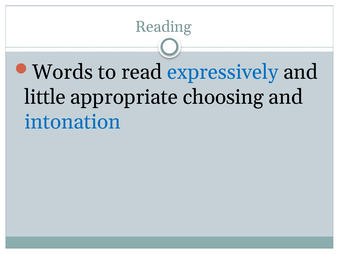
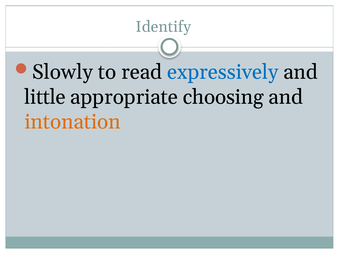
Reading: Reading -> Identify
Words: Words -> Slowly
intonation colour: blue -> orange
